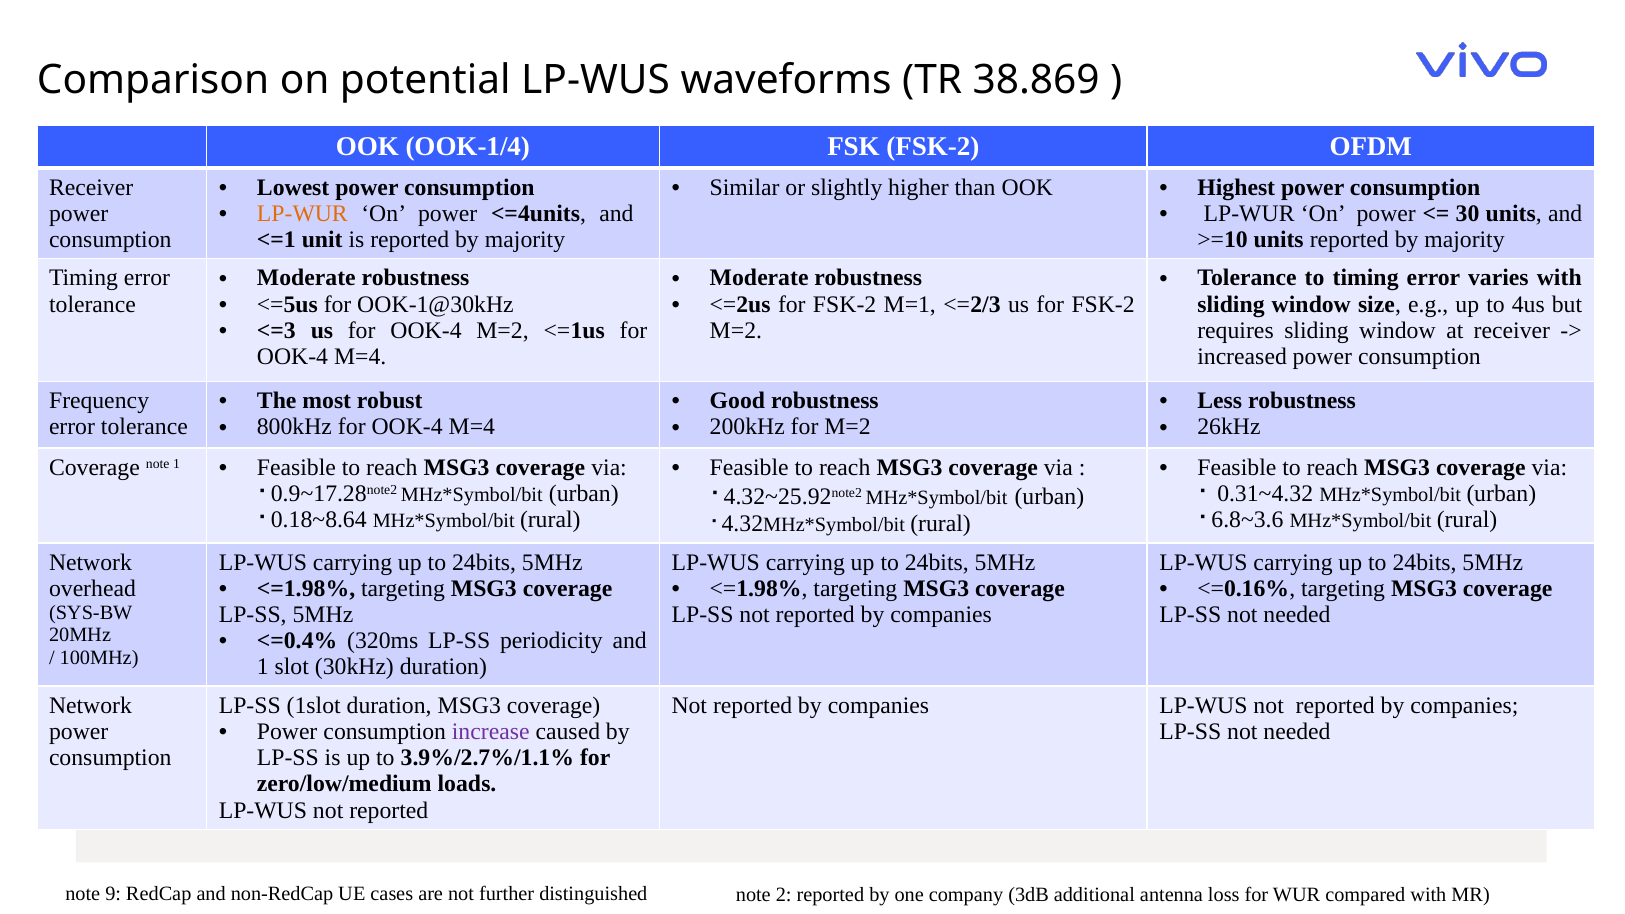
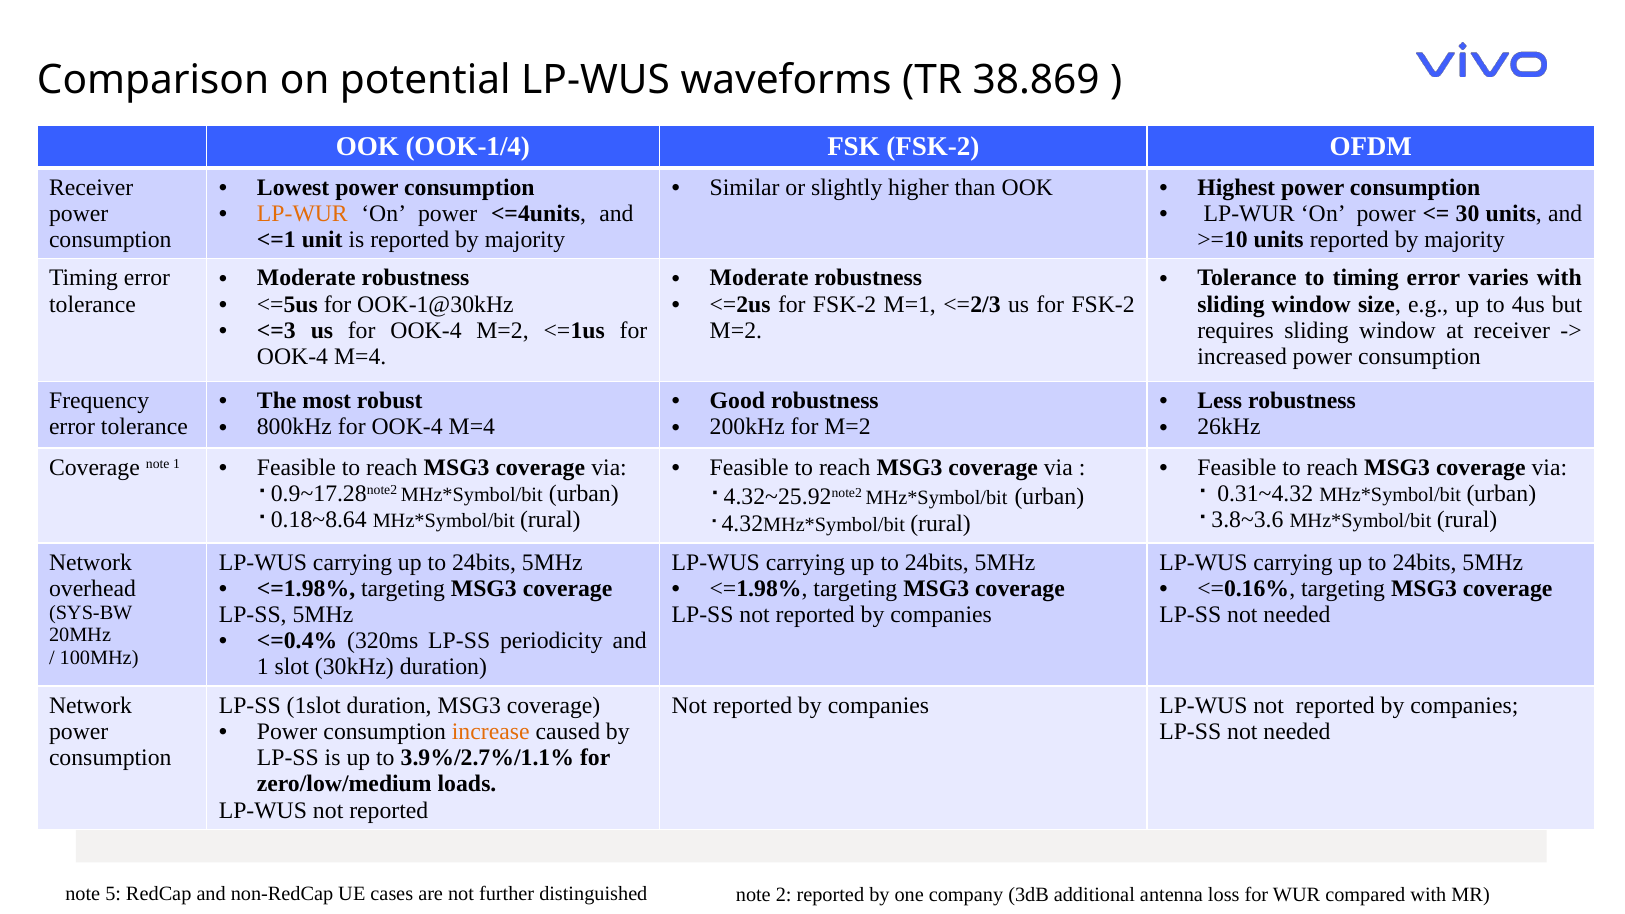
6.8~3.6: 6.8~3.6 -> 3.8~3.6
increase colour: purple -> orange
9: 9 -> 5
